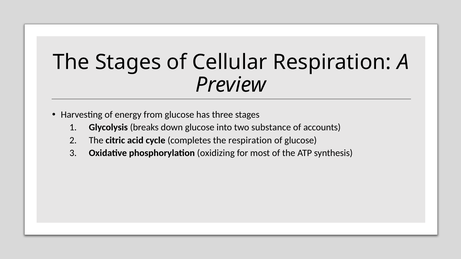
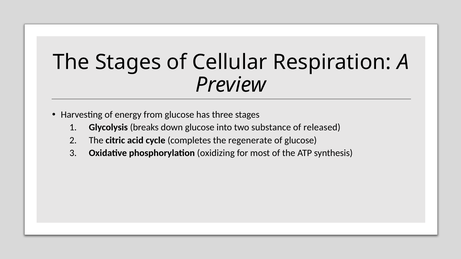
accounts: accounts -> released
the respiration: respiration -> regenerate
